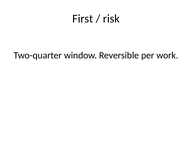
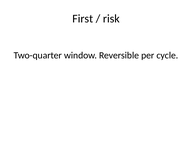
work: work -> cycle
